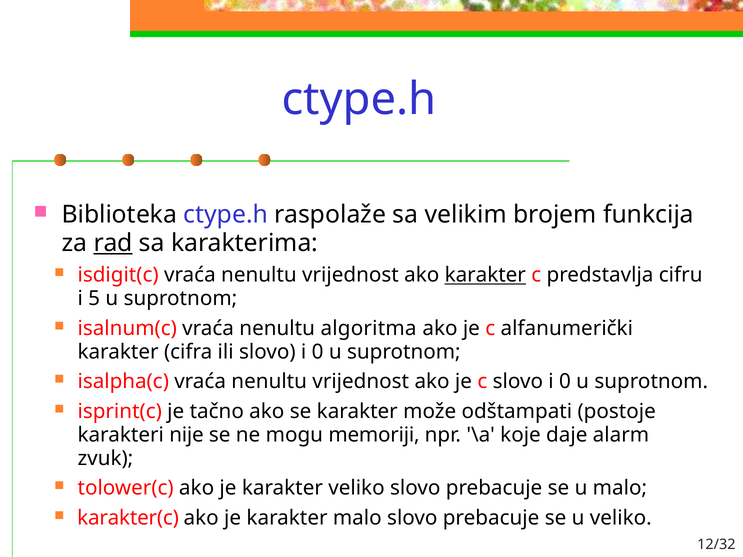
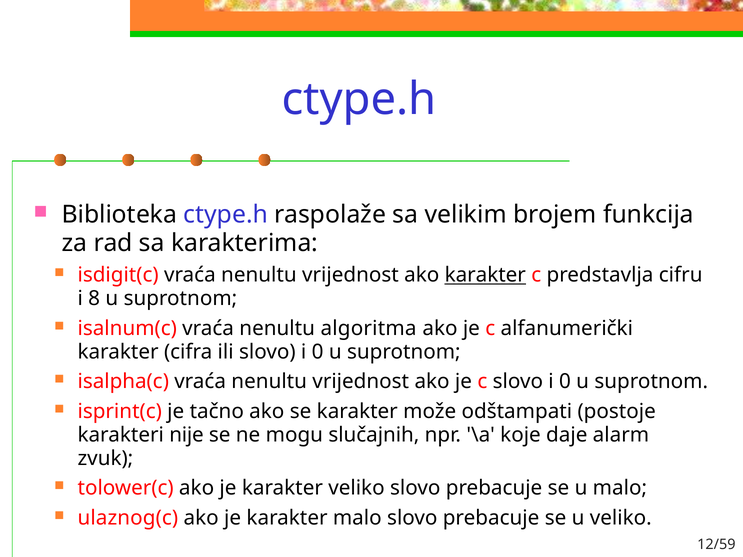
rad underline: present -> none
5: 5 -> 8
memoriji: memoriji -> slučajnih
karakter(c: karakter(c -> ulaznog(c
12/32: 12/32 -> 12/59
